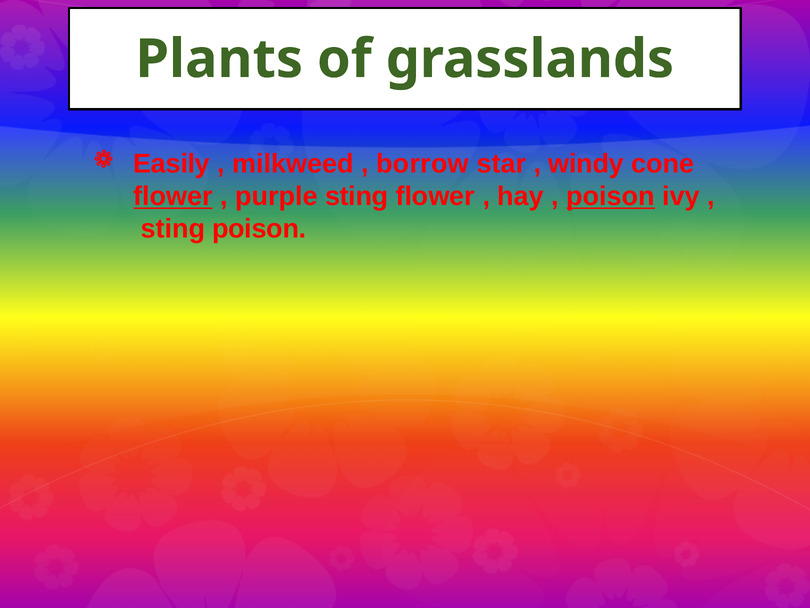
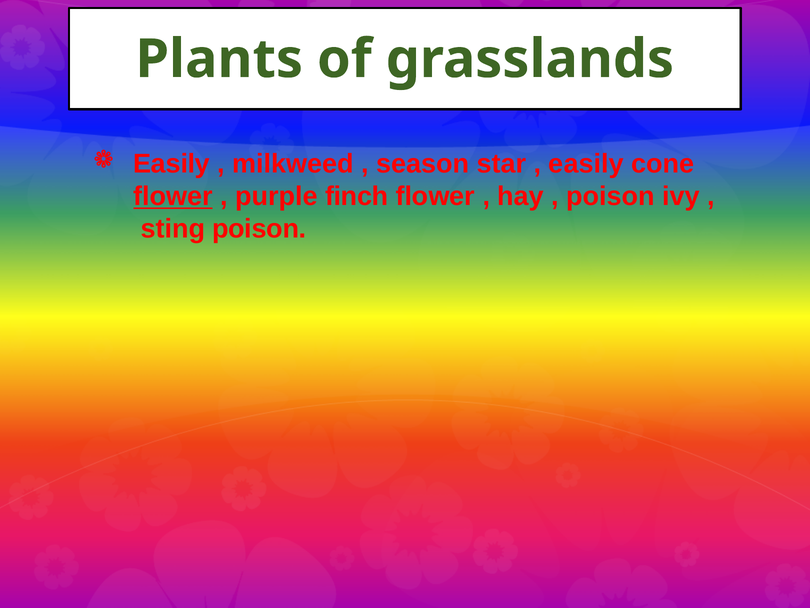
borrow: borrow -> season
windy at (586, 164): windy -> easily
purple sting: sting -> finch
poison at (611, 196) underline: present -> none
